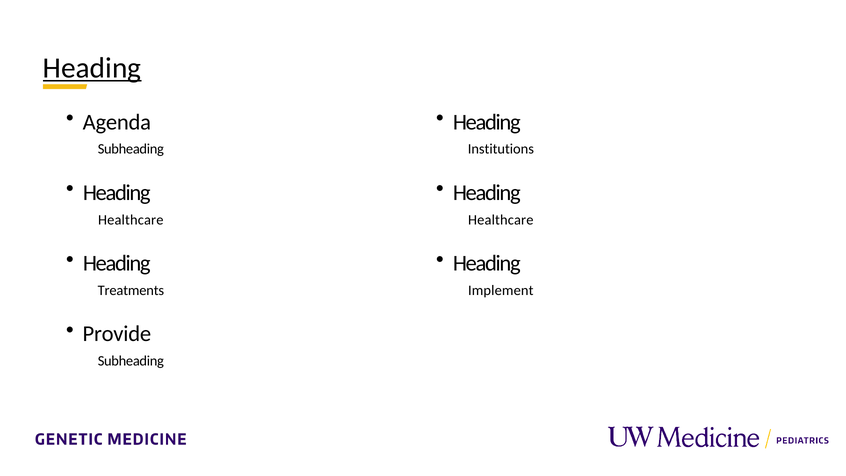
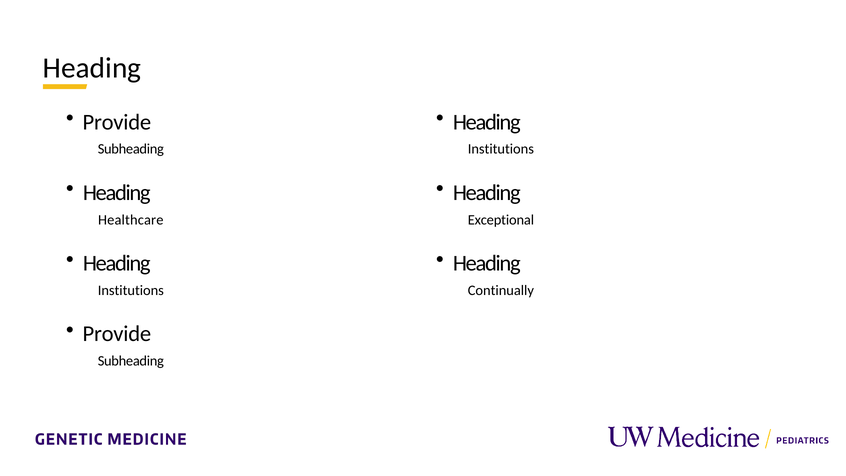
Heading at (92, 68) underline: present -> none
Agenda at (117, 122): Agenda -> Provide
Healthcare at (501, 220): Healthcare -> Exceptional
Treatments at (131, 290): Treatments -> Institutions
Implement: Implement -> Continually
